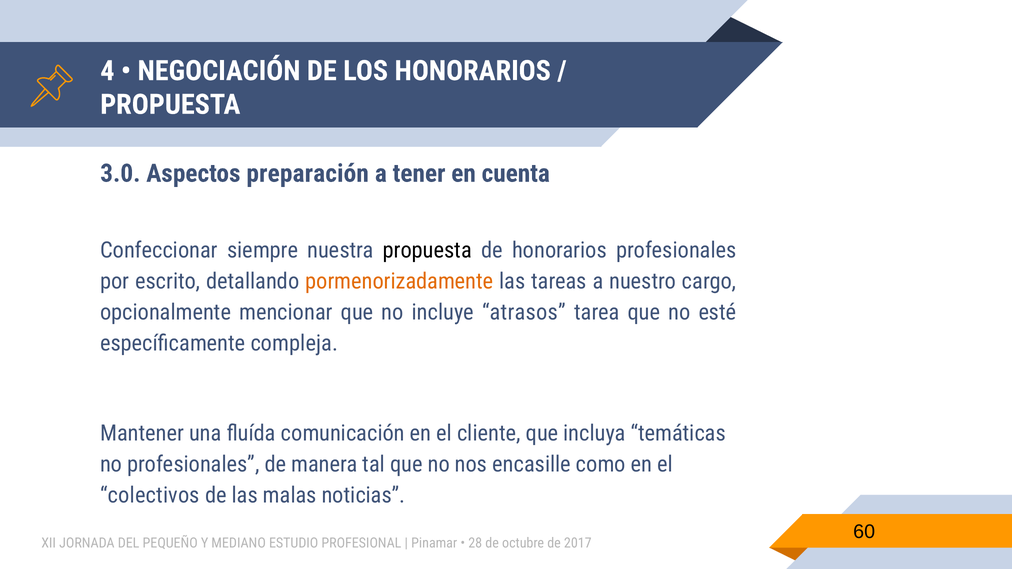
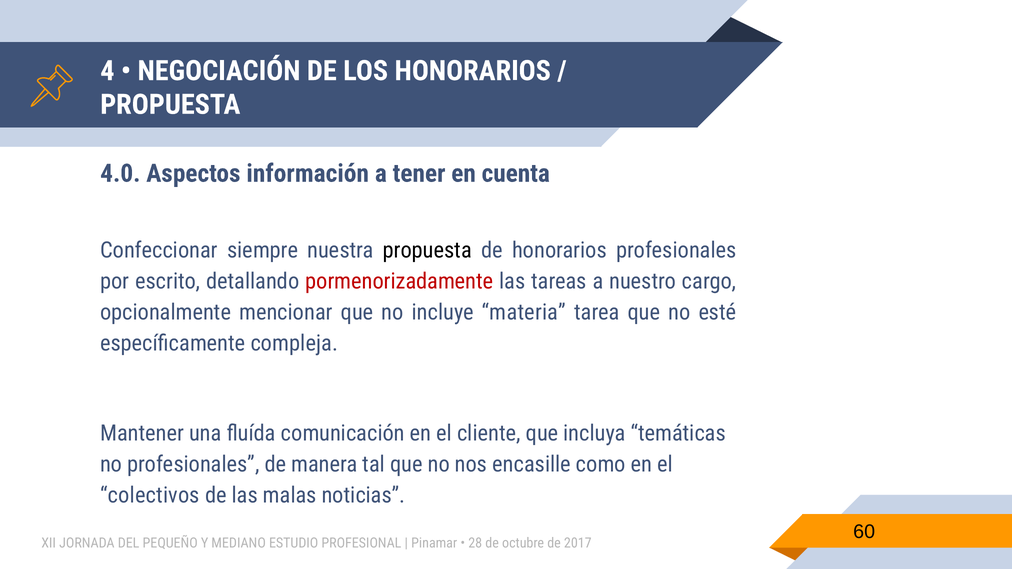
3.0: 3.0 -> 4.0
preparación: preparación -> información
pormenorizadamente colour: orange -> red
atrasos: atrasos -> materia
